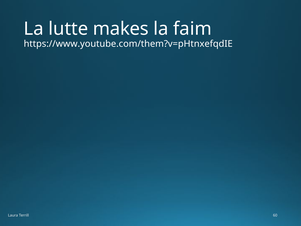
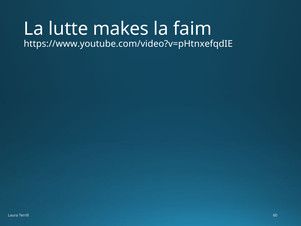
https://www.youtube.com/them?v=pHtnxefqdIE: https://www.youtube.com/them?v=pHtnxefqdIE -> https://www.youtube.com/video?v=pHtnxefqdIE
